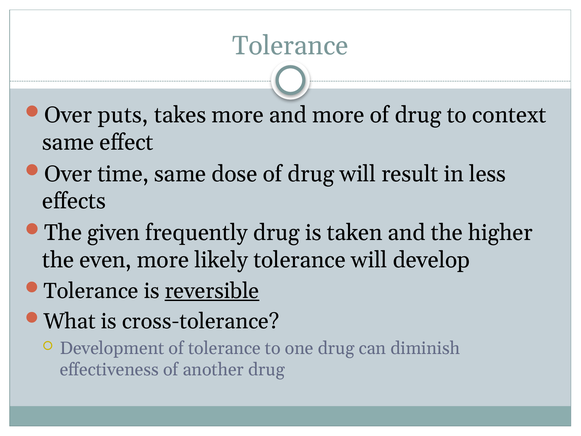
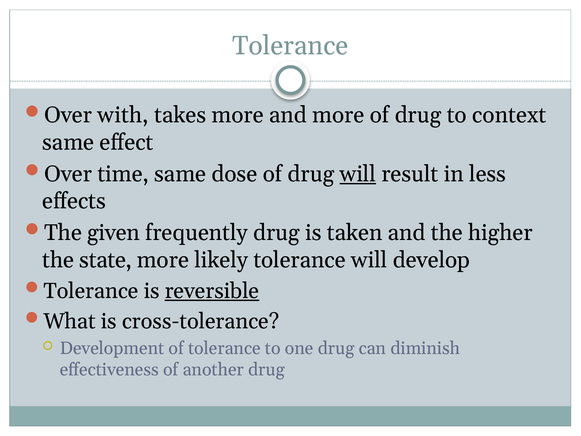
puts: puts -> with
will at (358, 174) underline: none -> present
even: even -> state
